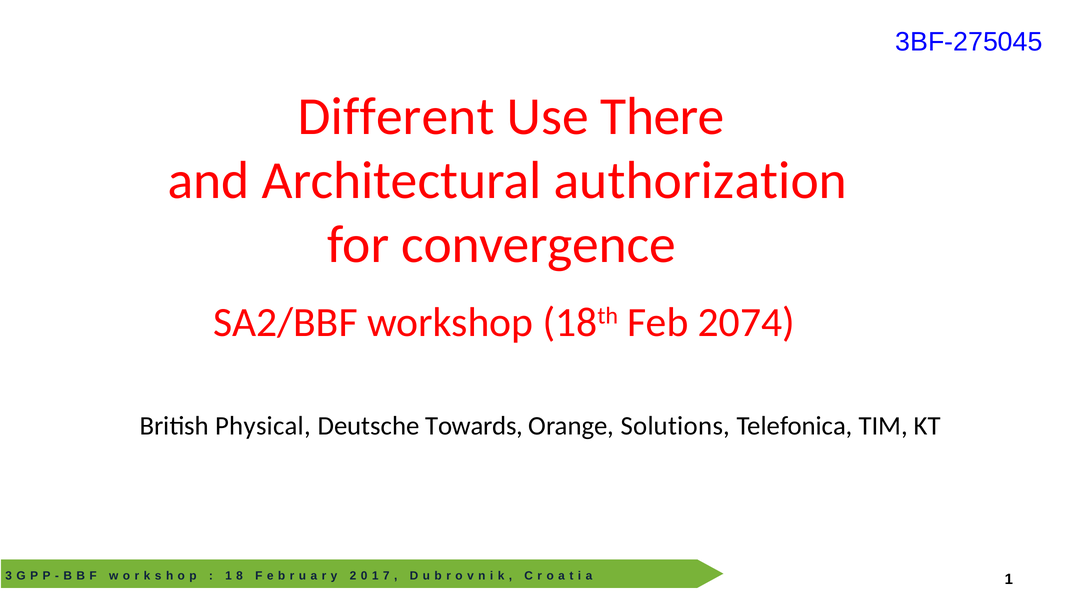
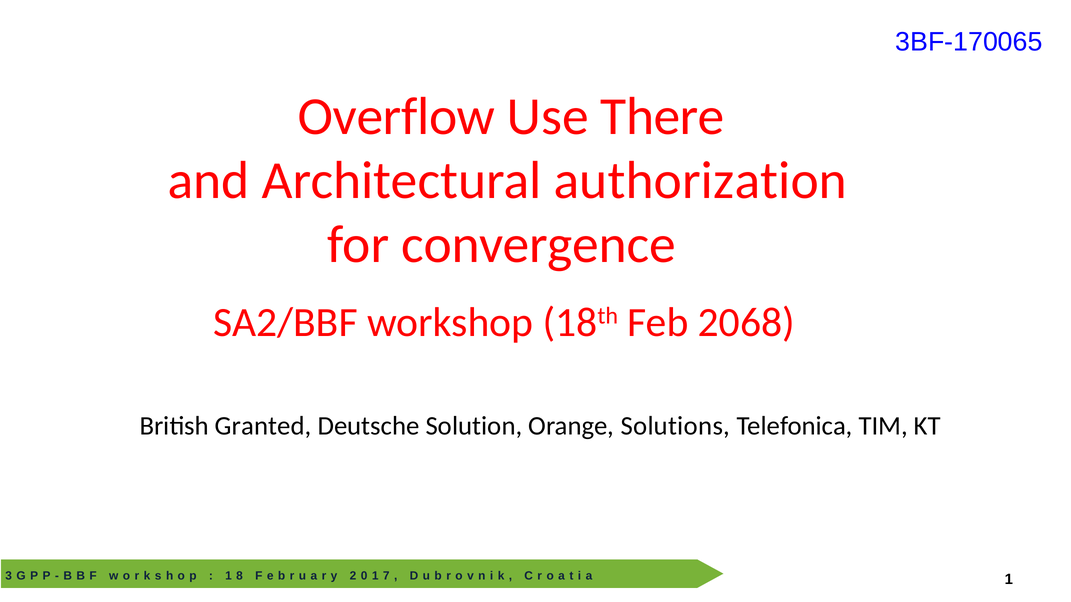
3BF-275045: 3BF-275045 -> 3BF-170065
Different: Different -> Overflow
2074: 2074 -> 2068
Physical: Physical -> Granted
Towards: Towards -> Solution
